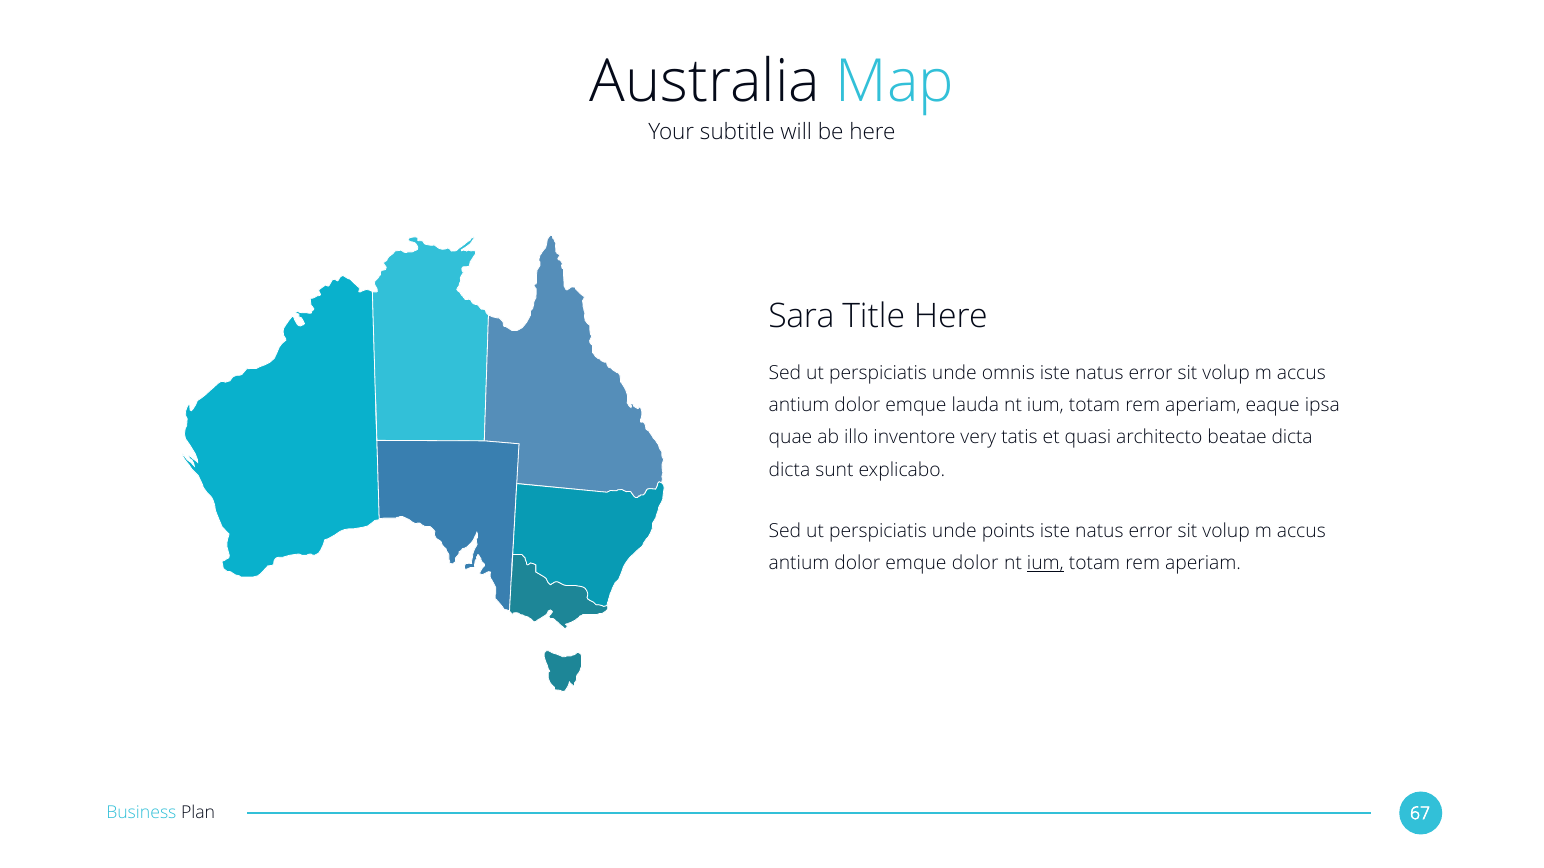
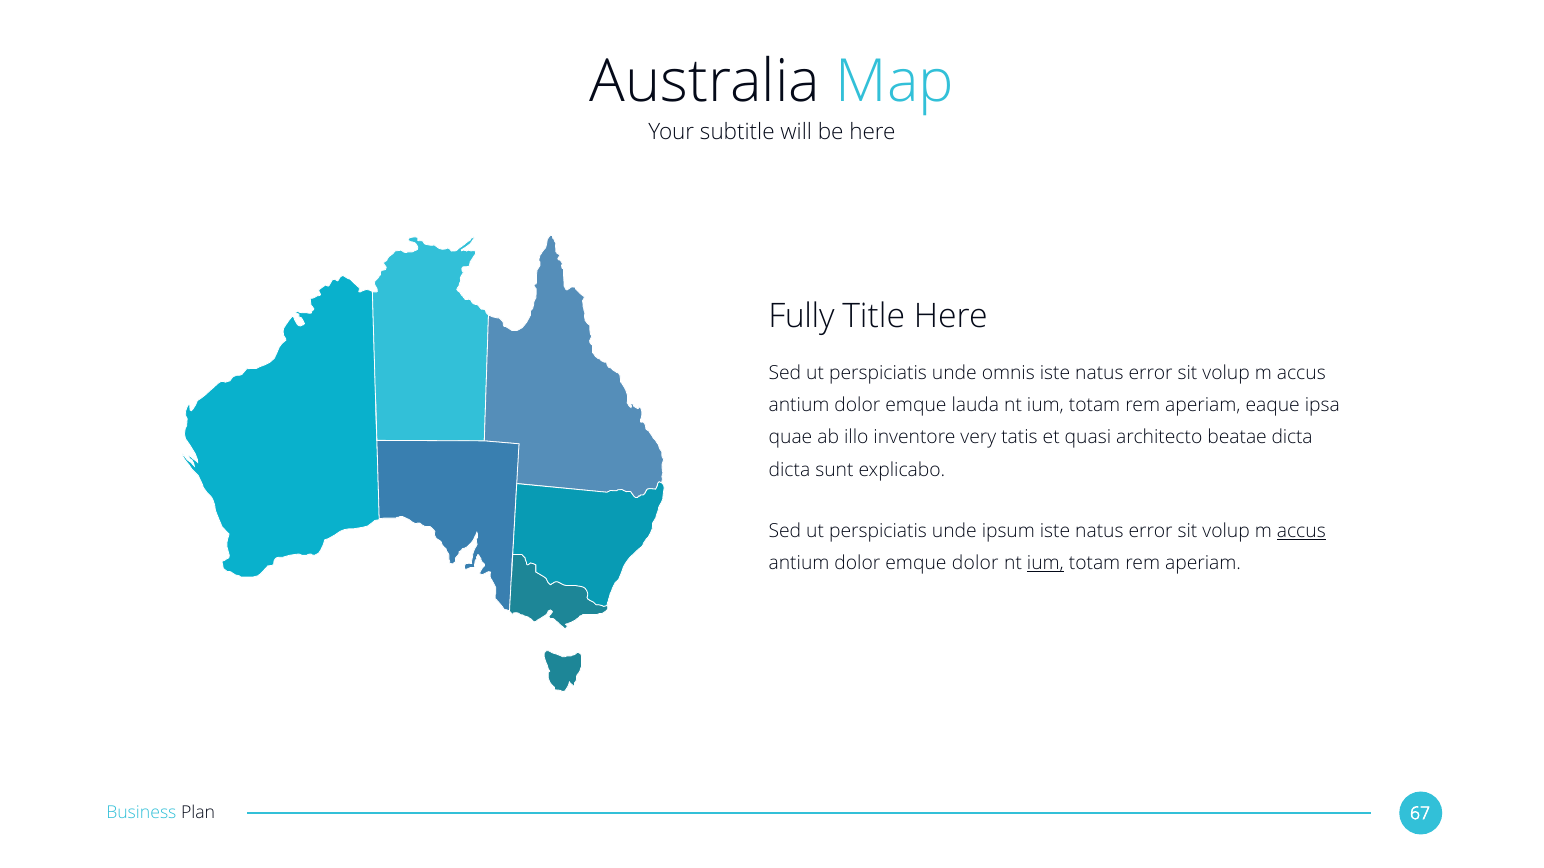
Sara: Sara -> Fully
points: points -> ipsum
accus at (1301, 532) underline: none -> present
